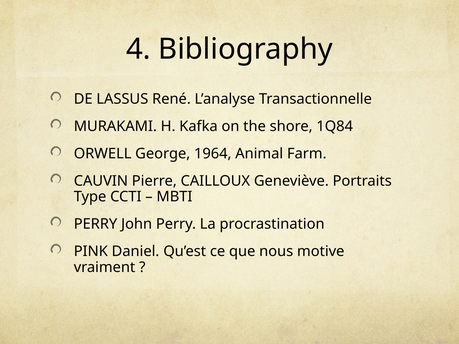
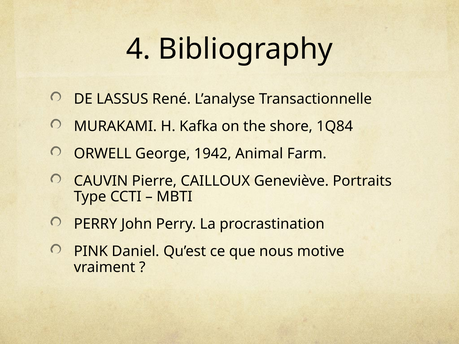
1964: 1964 -> 1942
